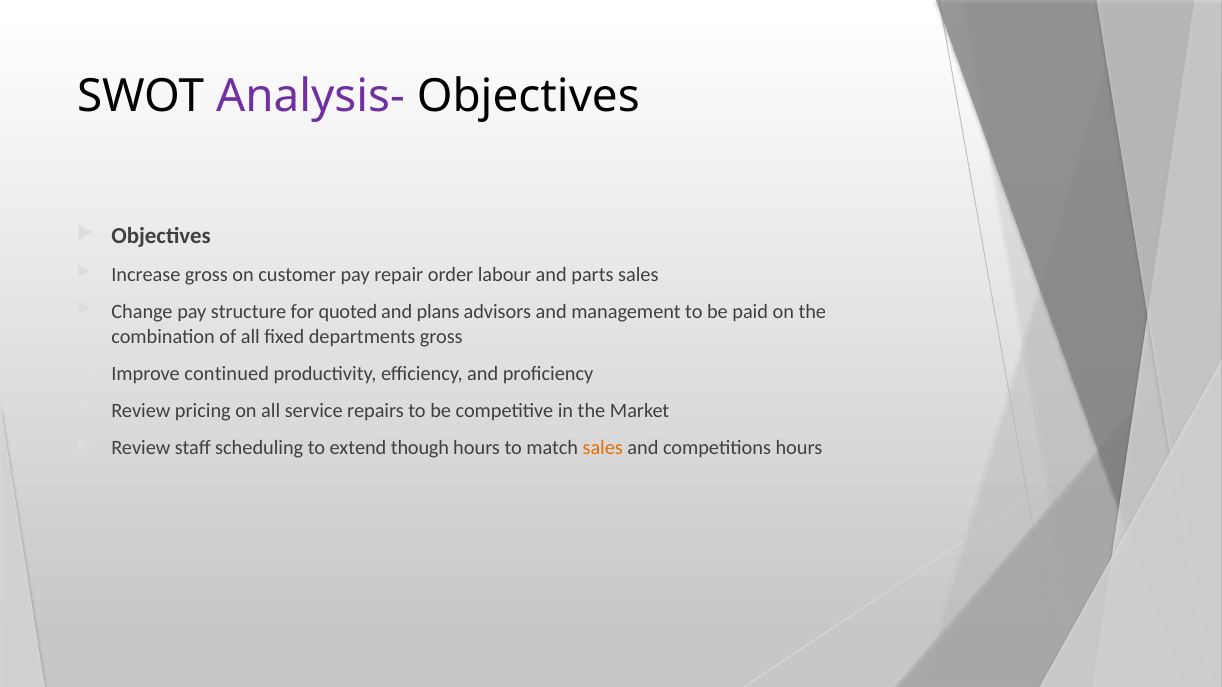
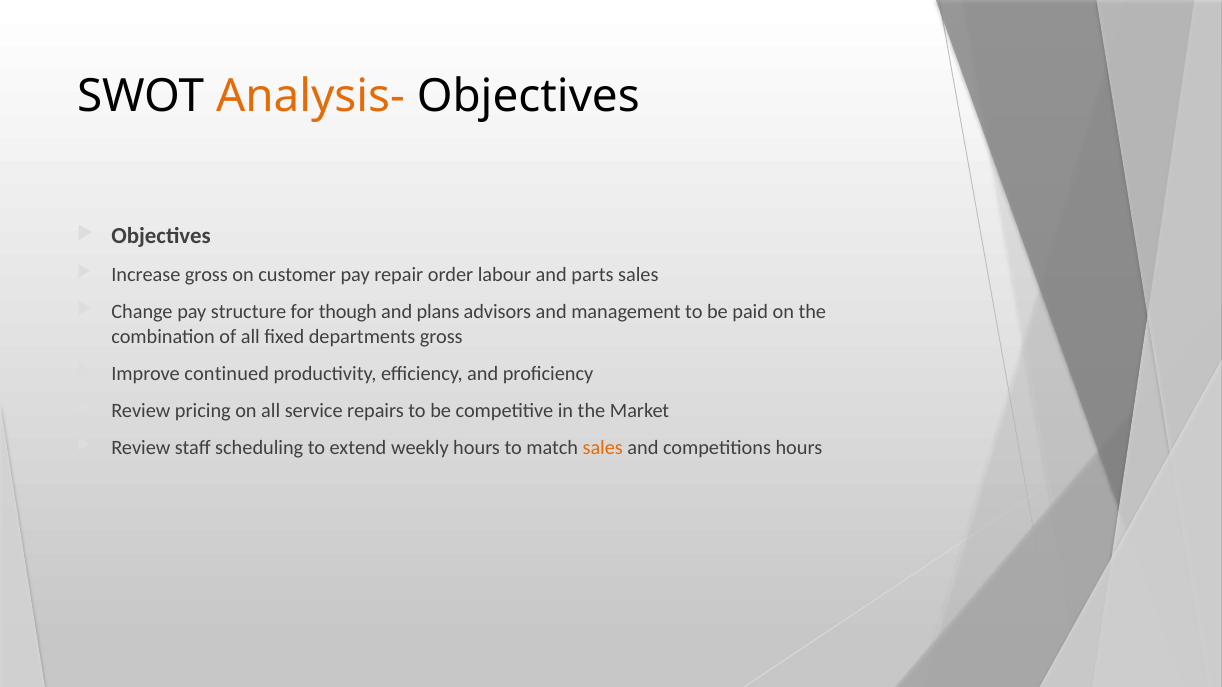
Analysis- colour: purple -> orange
quoted: quoted -> though
though: though -> weekly
